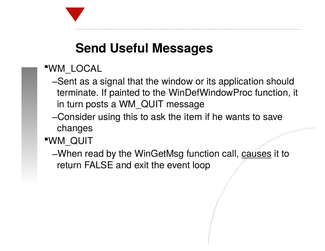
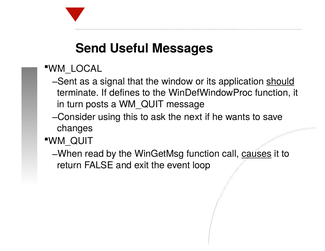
should underline: none -> present
painted: painted -> defines
item: item -> next
